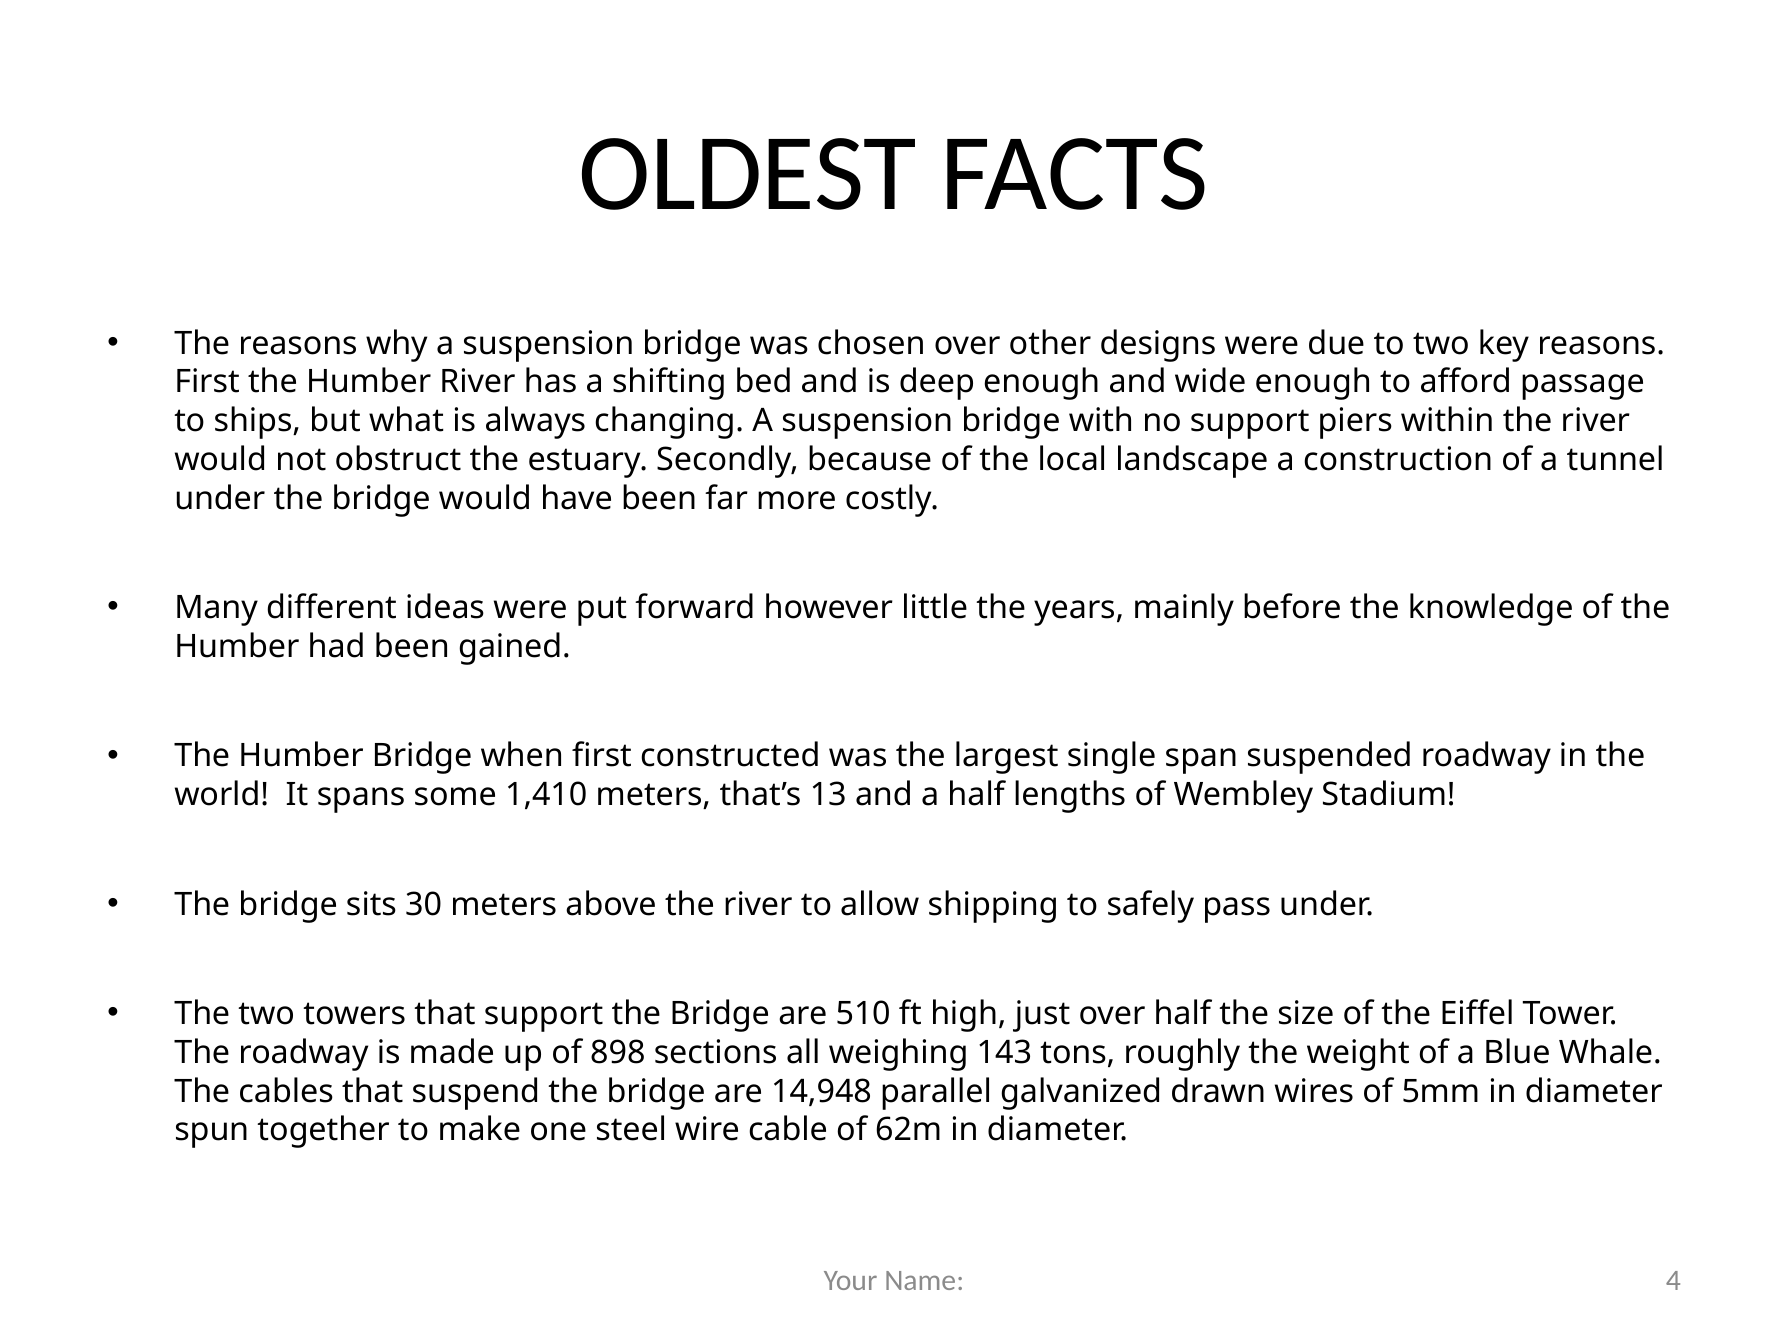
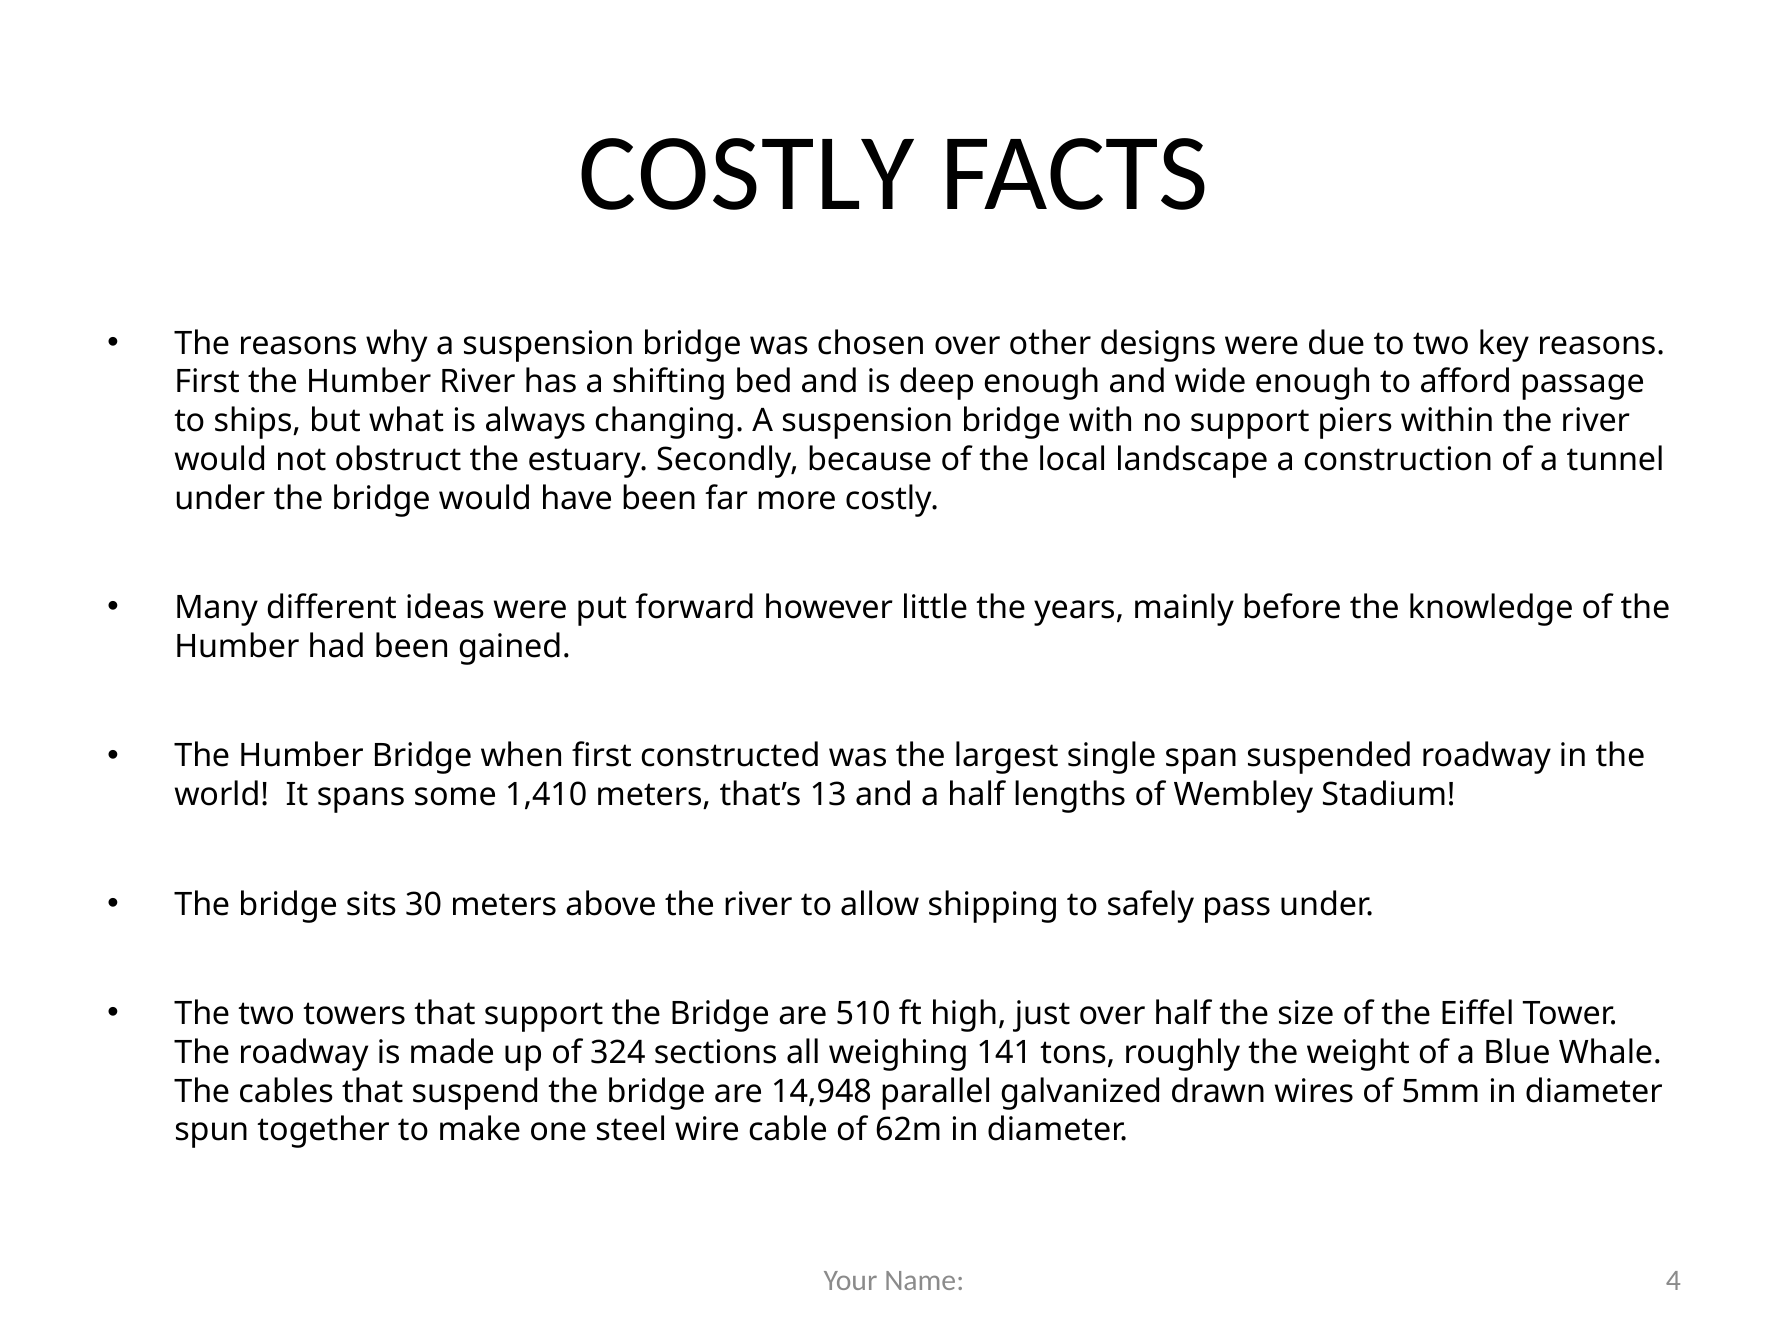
OLDEST at (748, 173): OLDEST -> COSTLY
898: 898 -> 324
143: 143 -> 141
